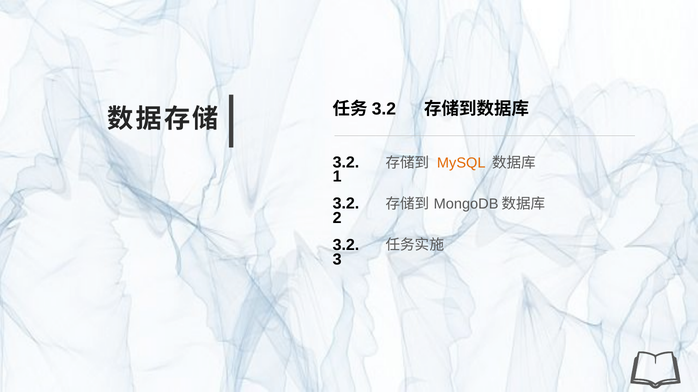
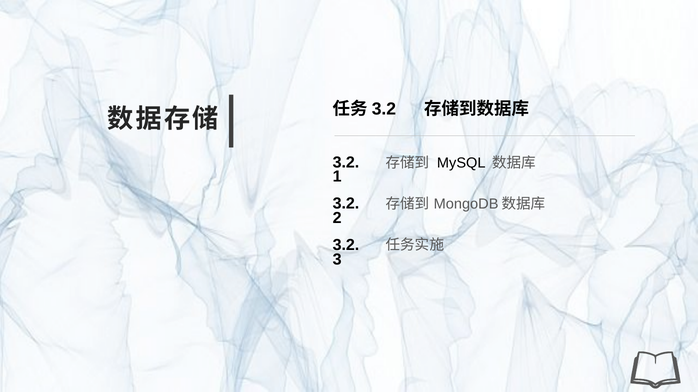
MySQL colour: orange -> black
